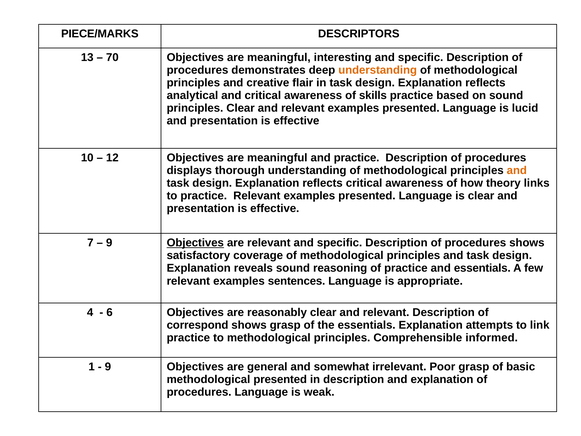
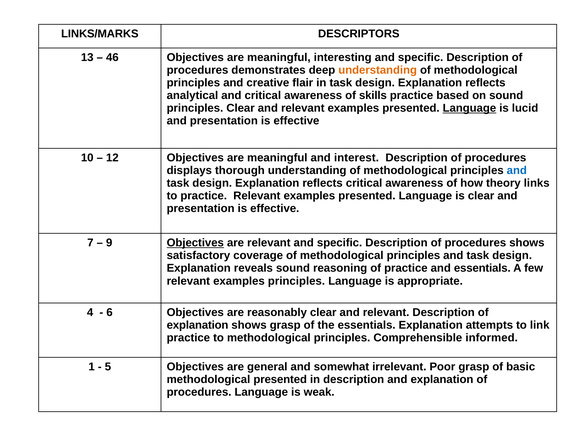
PIECE/MARKS: PIECE/MARKS -> LINKS/MARKS
70: 70 -> 46
Language at (469, 108) underline: none -> present
and practice: practice -> interest
and at (517, 170) colour: orange -> blue
examples sentences: sentences -> principles
correspond at (198, 325): correspond -> explanation
9 at (108, 367): 9 -> 5
